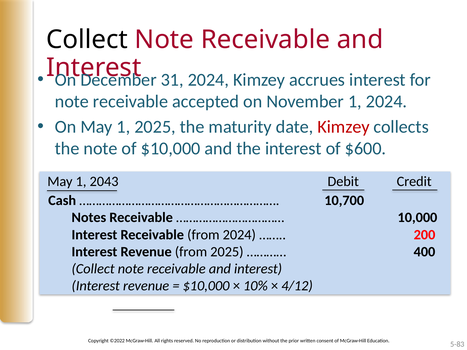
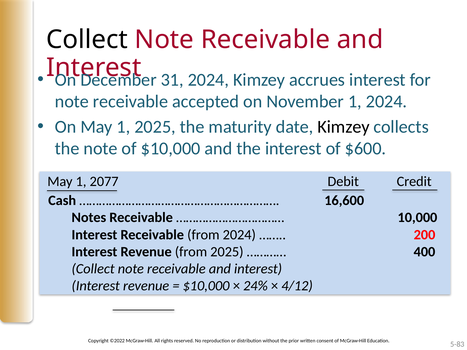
Kimzey at (344, 127) colour: red -> black
2043: 2043 -> 2077
10,700: 10,700 -> 16,600
10%: 10% -> 24%
